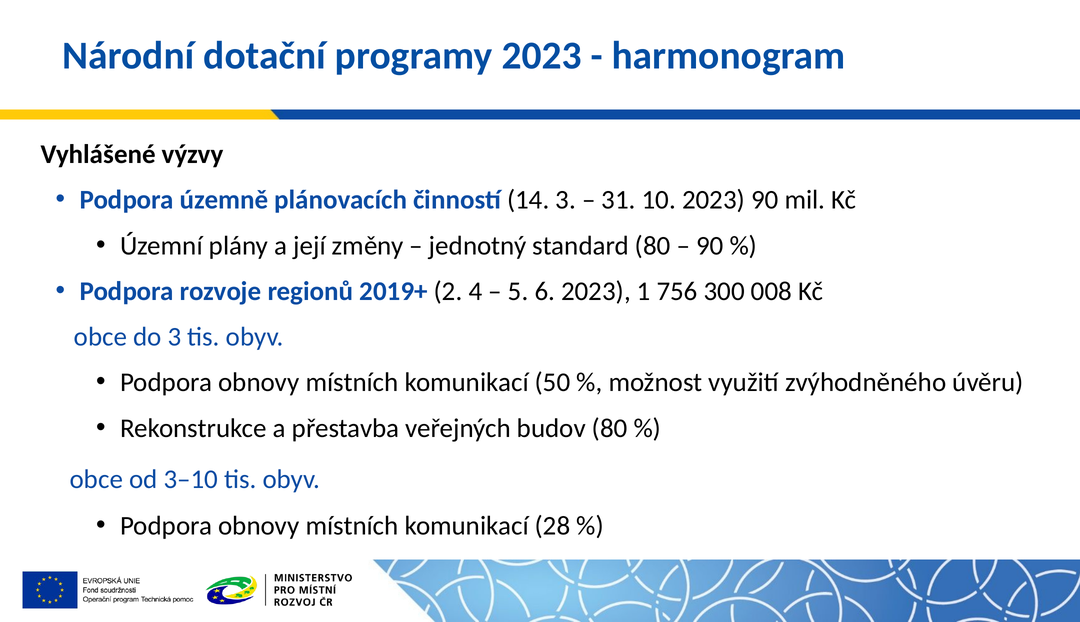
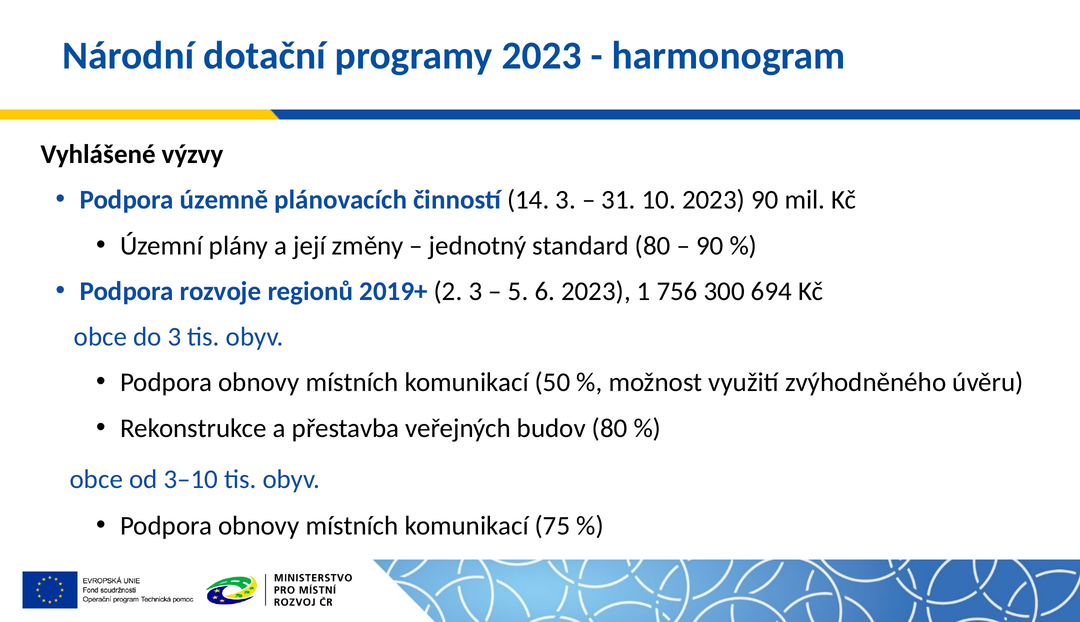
2 4: 4 -> 3
008: 008 -> 694
28: 28 -> 75
